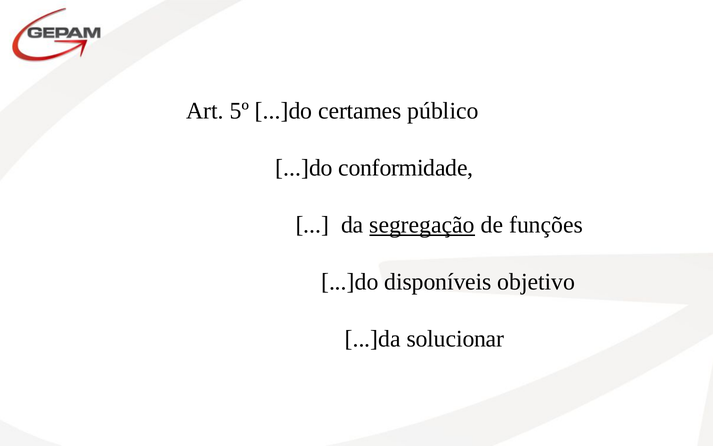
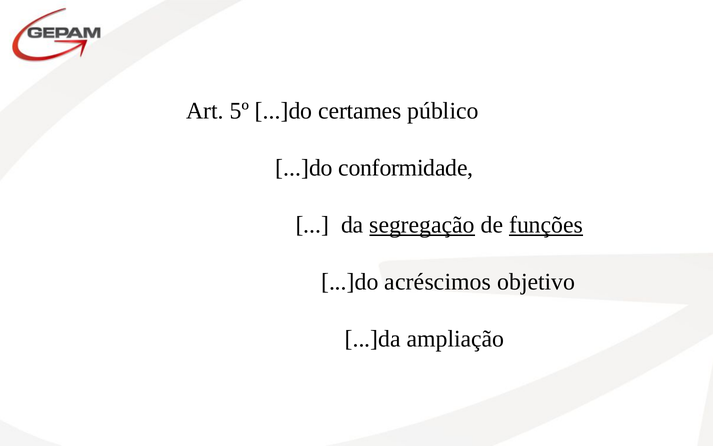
funções underline: none -> present
disponíveis: disponíveis -> acréscimos
solucionar: solucionar -> ampliação
